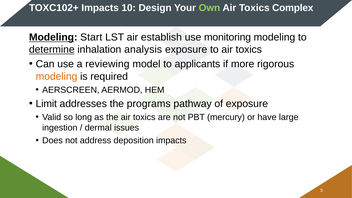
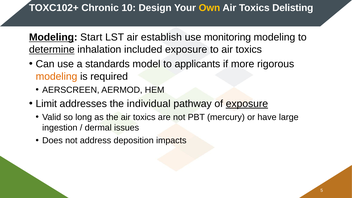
TOXC102+ Impacts: Impacts -> Chronic
Own colour: light green -> yellow
Complex: Complex -> Delisting
analysis: analysis -> included
reviewing: reviewing -> standards
programs: programs -> individual
exposure at (247, 104) underline: none -> present
